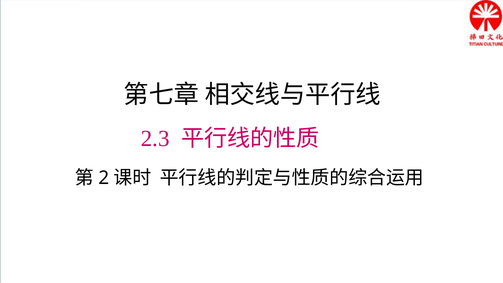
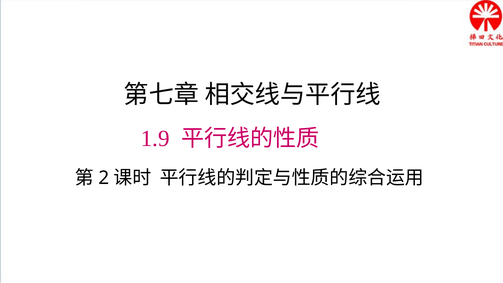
2.3: 2.3 -> 1.9
